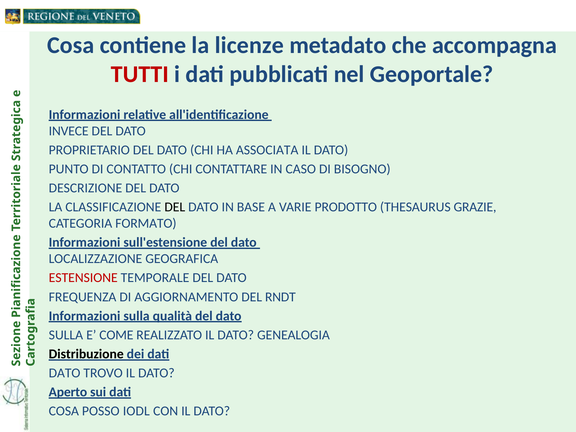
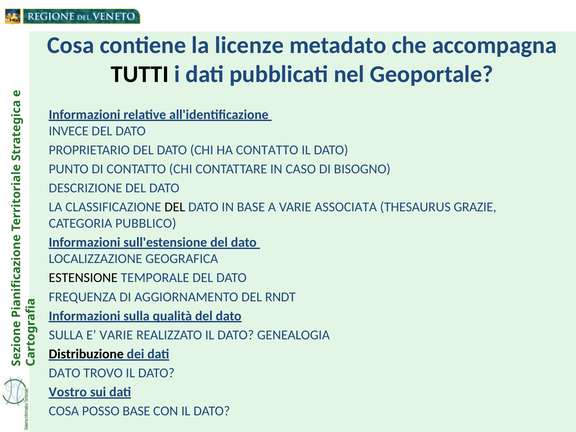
TUTTI colour: red -> black
HA ASSOCIATA: ASSOCIATA -> CONTATTO
PRODOTTO: PRODOTTO -> ASSOCIATA
FORMATO: FORMATO -> PUBBLICO
ESTENSIONE colour: red -> black
E COME: COME -> VARIE
Aperto: Aperto -> Vostro
POSSO IODL: IODL -> BASE
